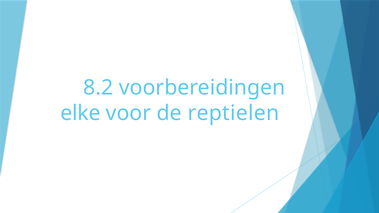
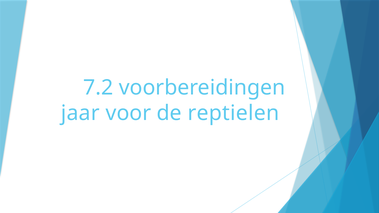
8.2: 8.2 -> 7.2
elke: elke -> jaar
